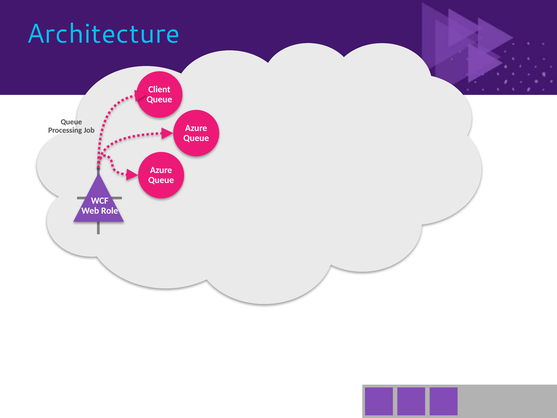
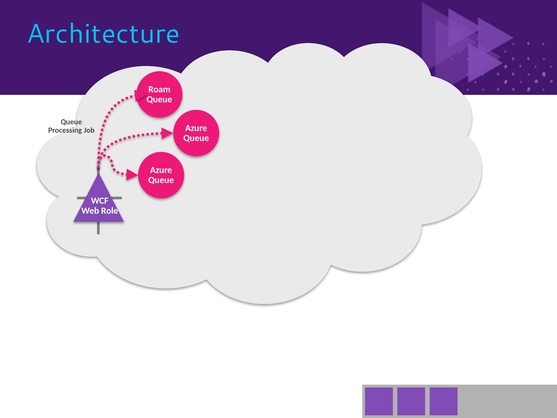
Client: Client -> Roam
